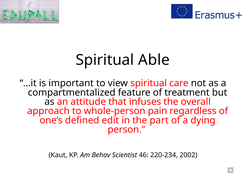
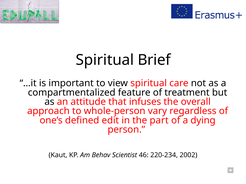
Able: Able -> Brief
pain: pain -> vary
